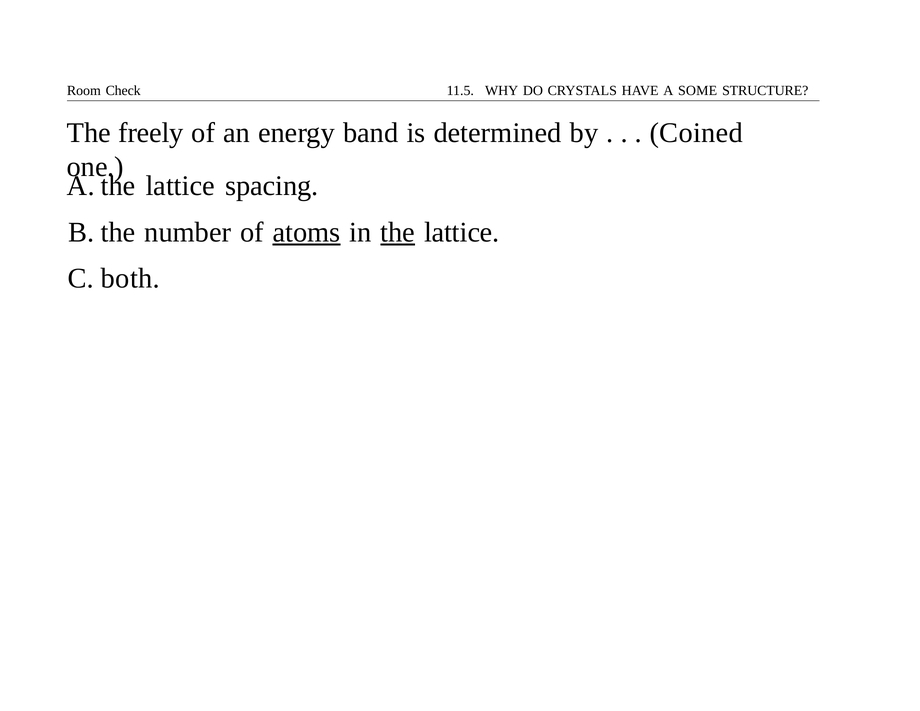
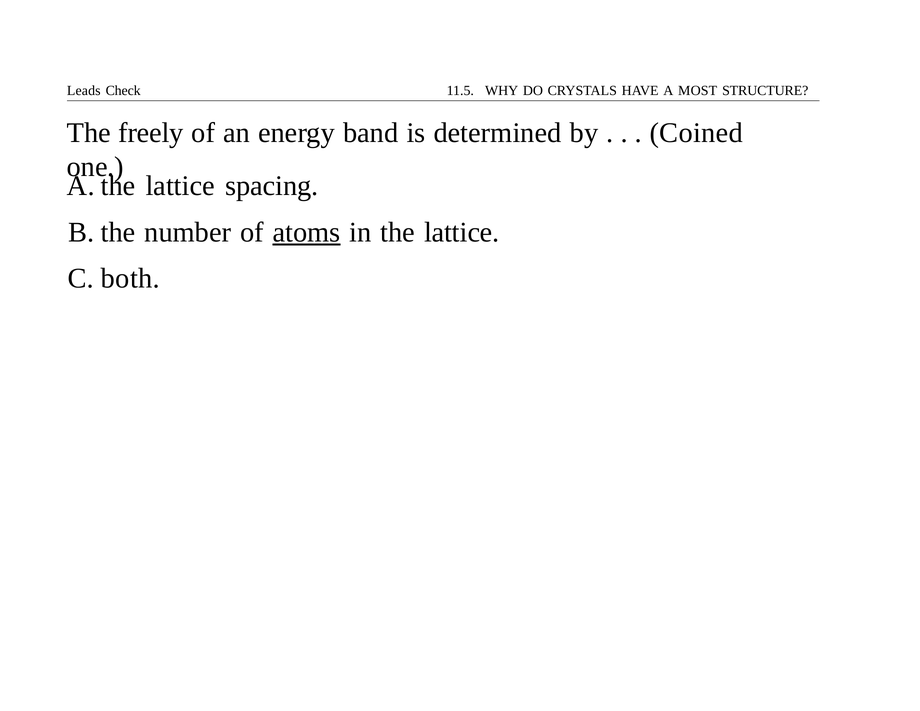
Room: Room -> Leads
SOME: SOME -> MOST
the at (398, 232) underline: present -> none
